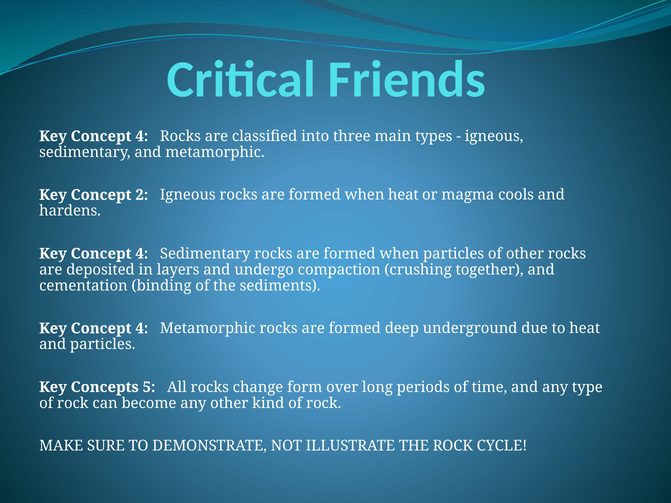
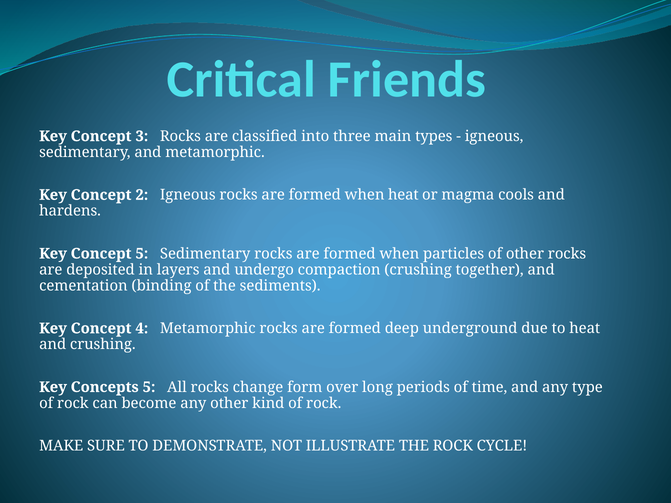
4 at (142, 136): 4 -> 3
4 at (142, 254): 4 -> 5
and particles: particles -> crushing
